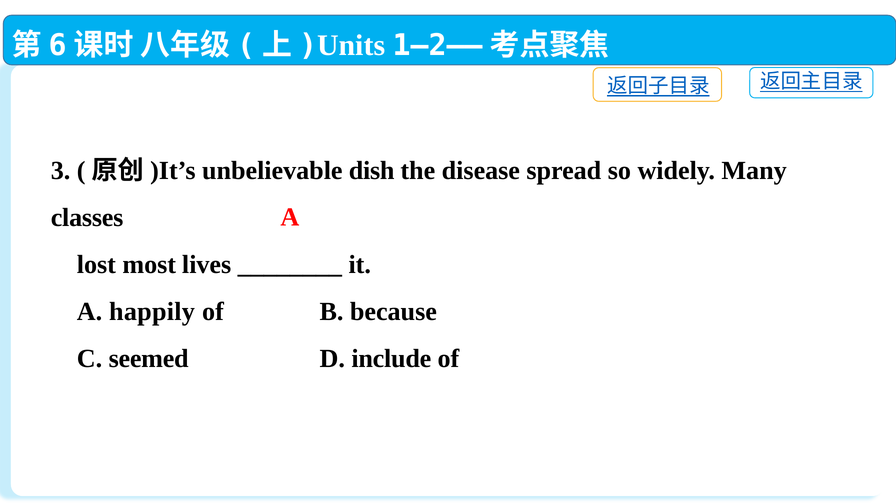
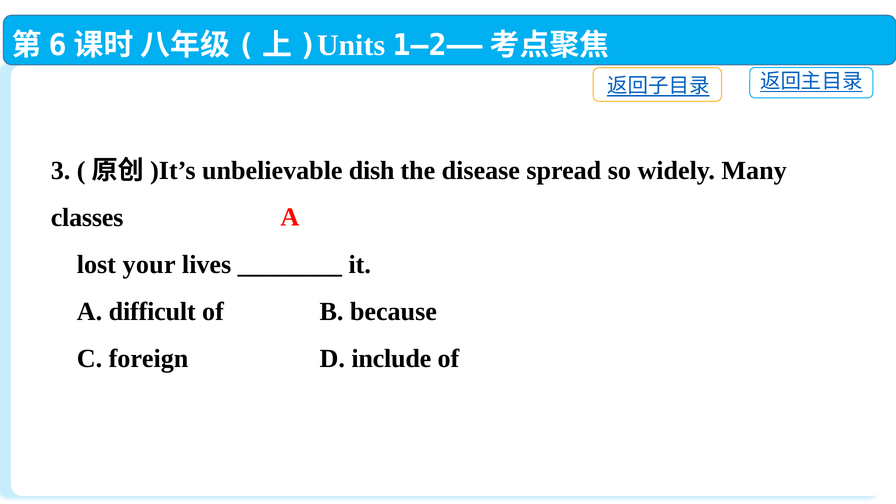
most: most -> your
happily: happily -> difficult
seemed: seemed -> foreign
